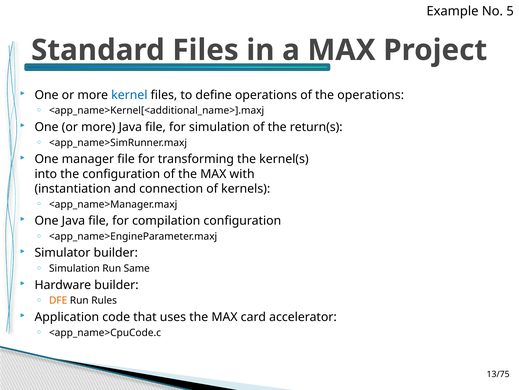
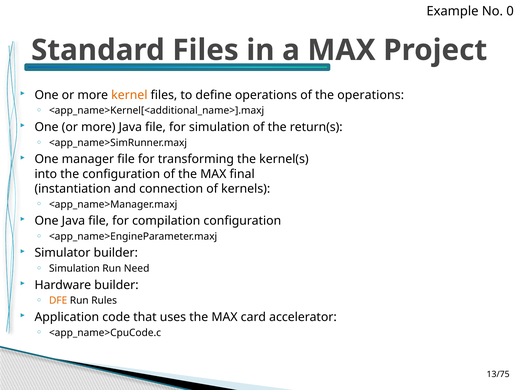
5: 5 -> 0
kernel colour: blue -> orange
with: with -> final
Same: Same -> Need
